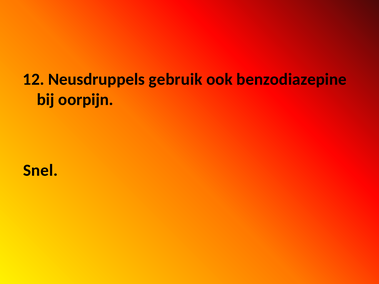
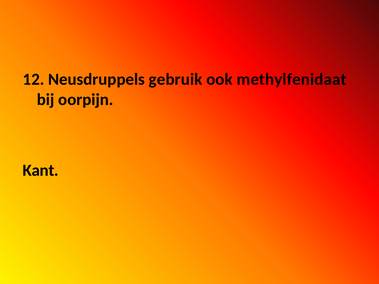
benzodiazepine: benzodiazepine -> methylfenidaat
Snel: Snel -> Kant
